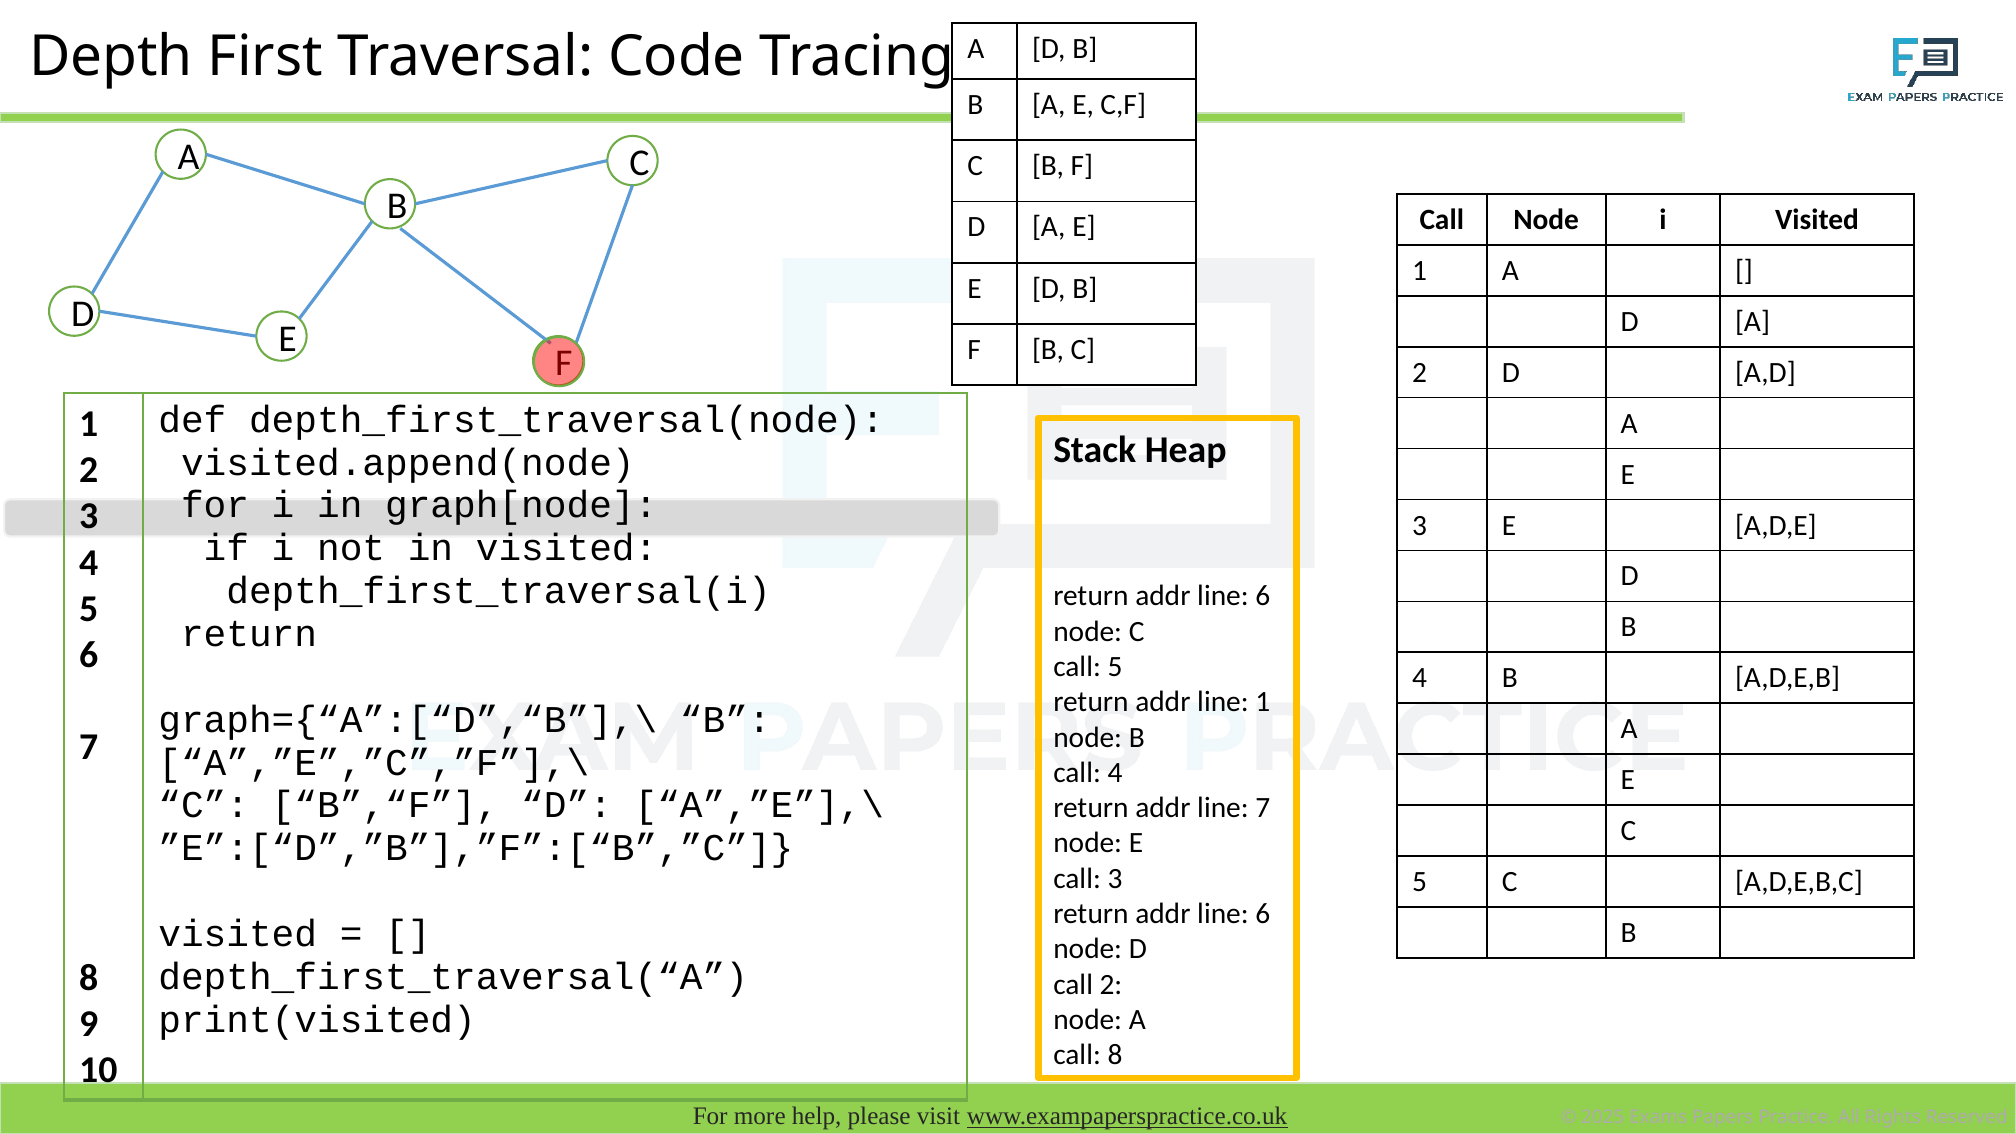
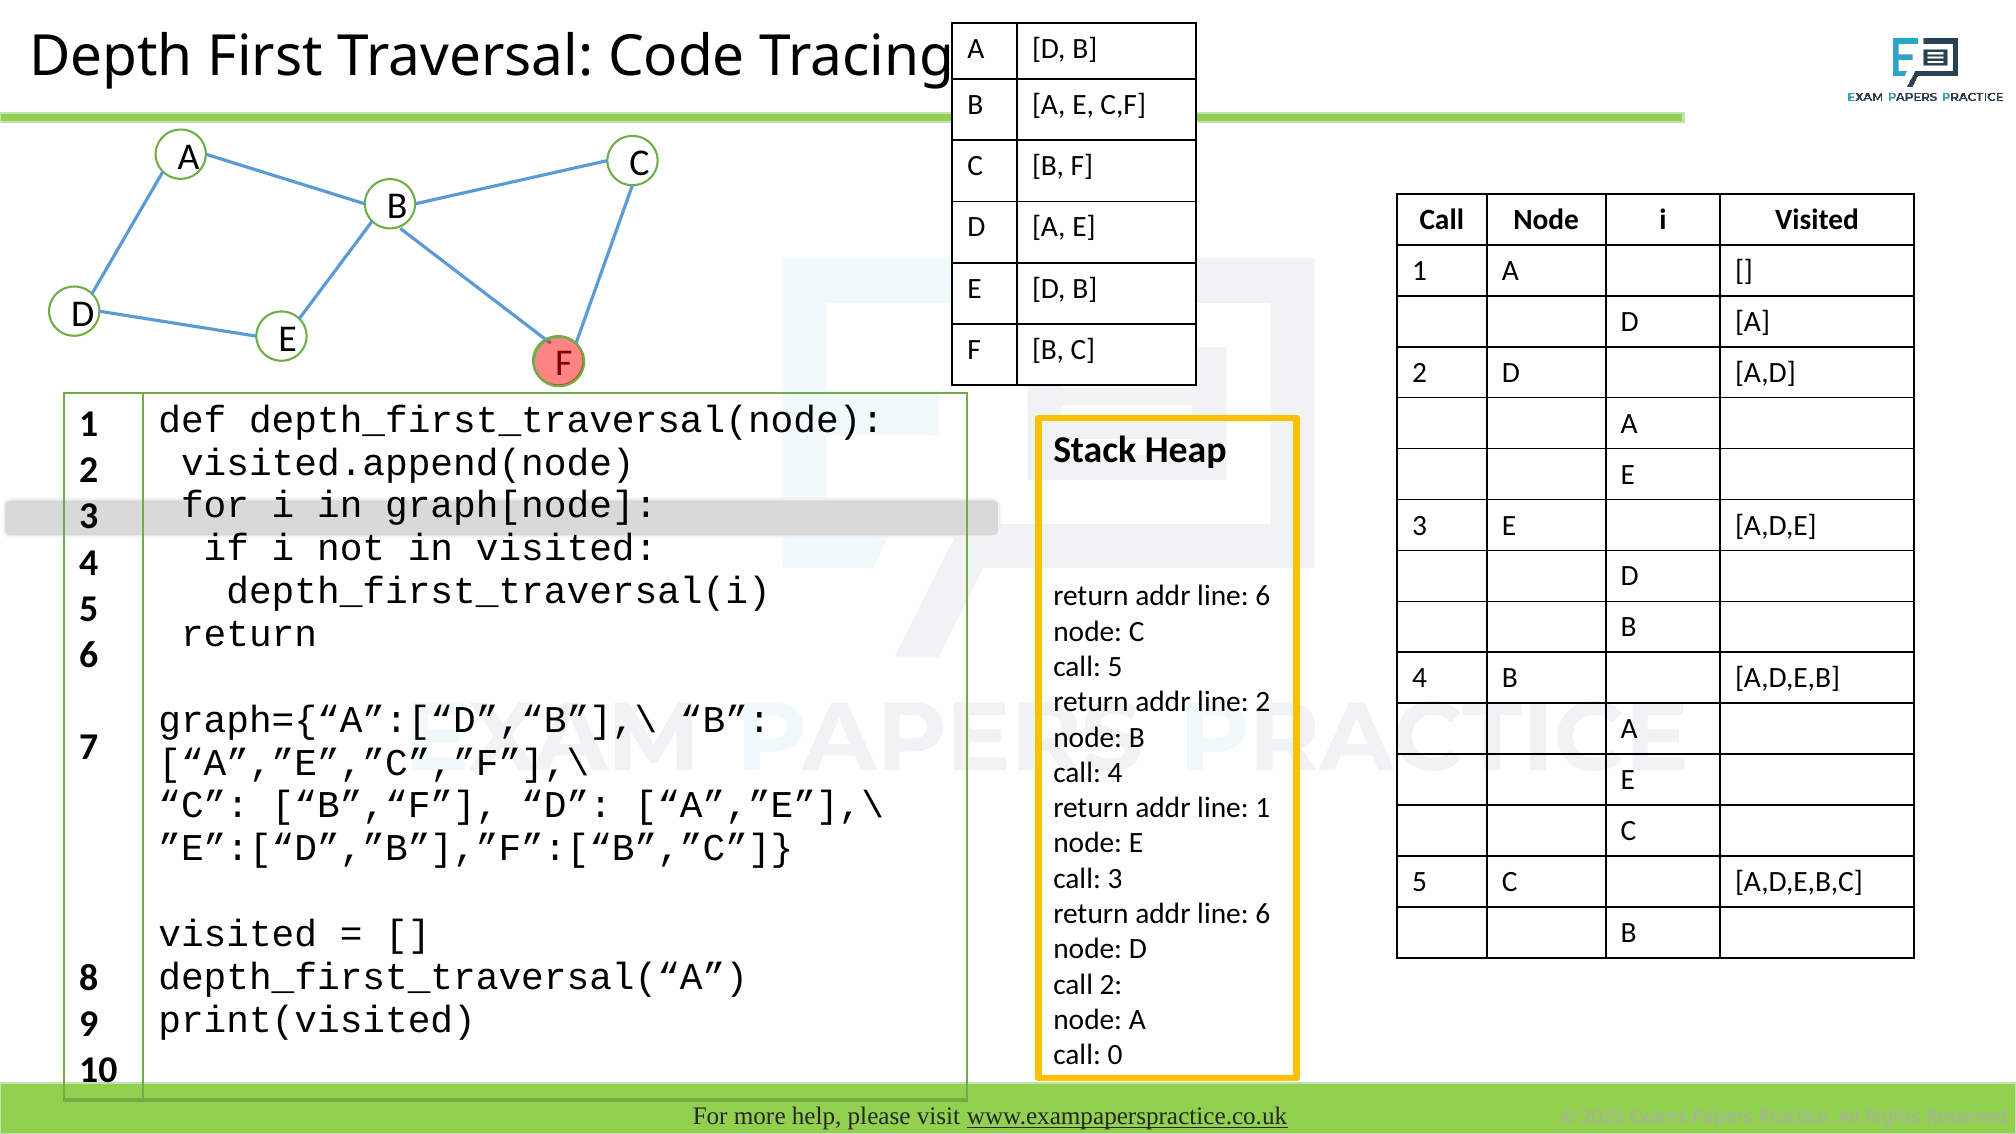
line 1: 1 -> 2
line 7: 7 -> 1
call 8: 8 -> 0
